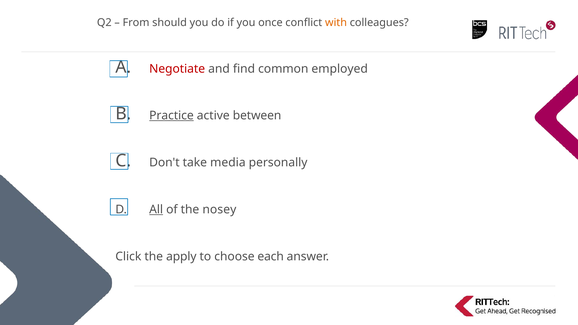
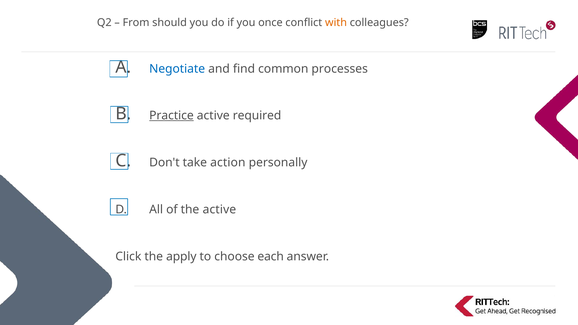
Negotiate colour: red -> blue
employed: employed -> processes
between: between -> required
media: media -> action
All underline: present -> none
the nosey: nosey -> active
